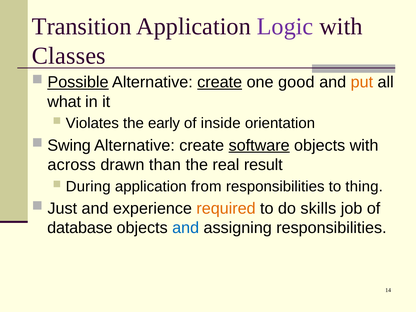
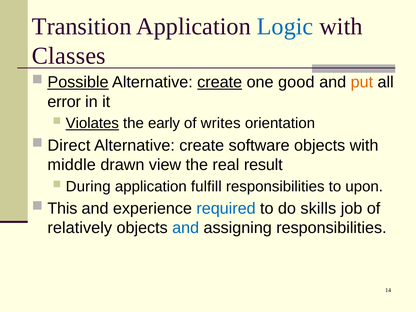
Logic colour: purple -> blue
what: what -> error
Violates underline: none -> present
inside: inside -> writes
Swing: Swing -> Direct
software underline: present -> none
across: across -> middle
than: than -> view
from: from -> fulfill
thing: thing -> upon
Just: Just -> This
required colour: orange -> blue
database: database -> relatively
